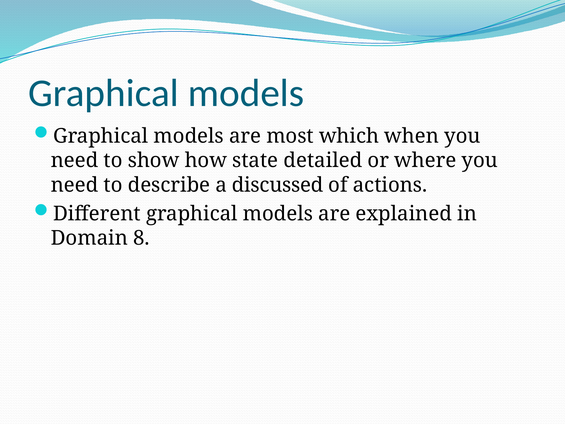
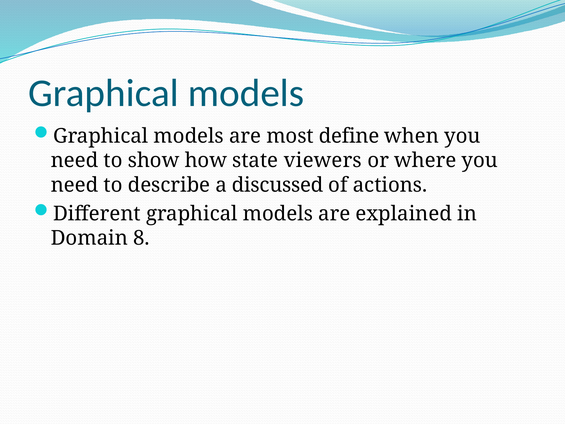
which: which -> define
detailed: detailed -> viewers
